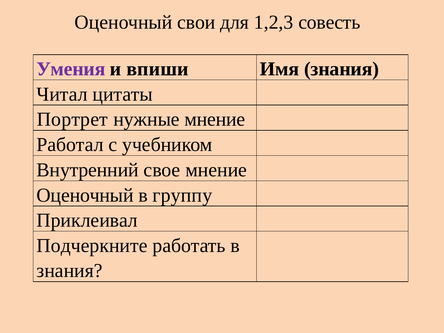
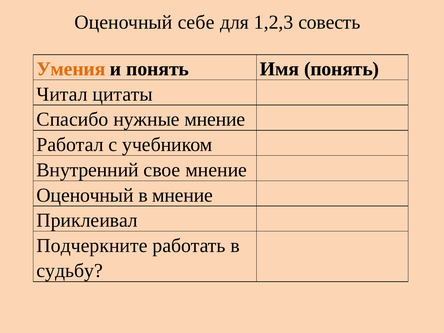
свои: свои -> себе
Умения colour: purple -> orange
и впиши: впиши -> понять
Имя знания: знания -> понять
Портрет: Портрет -> Спасибо
в группу: группу -> мнение
знания at (70, 271): знания -> судьбу
